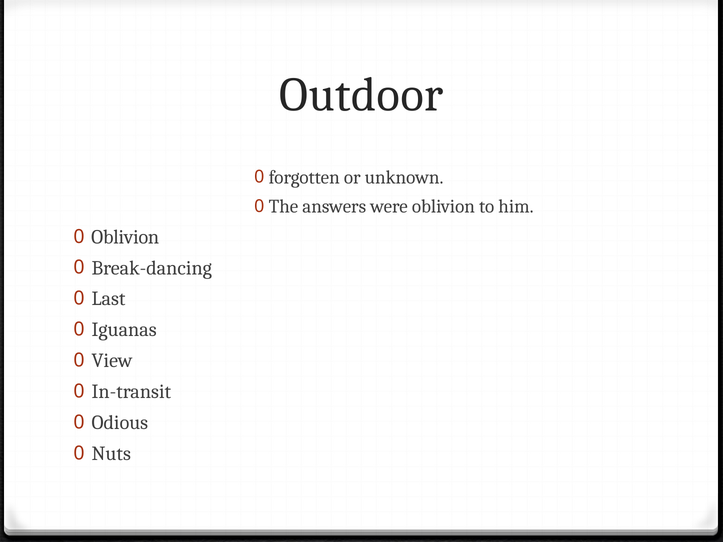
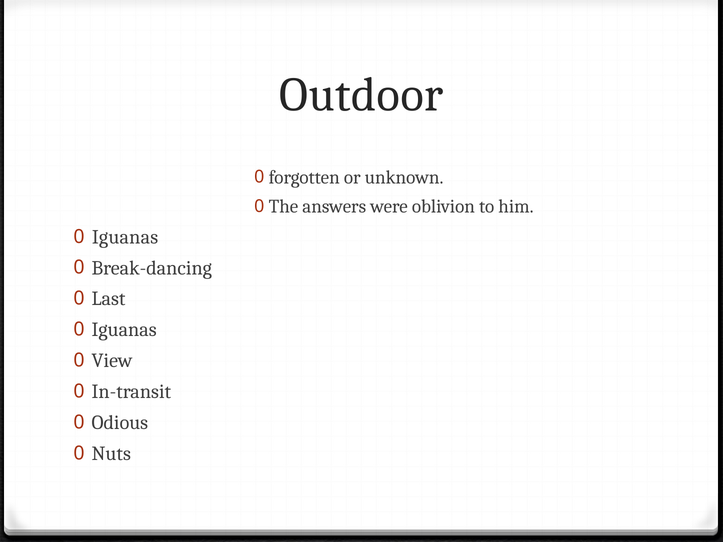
Oblivion at (125, 237): Oblivion -> Iguanas
